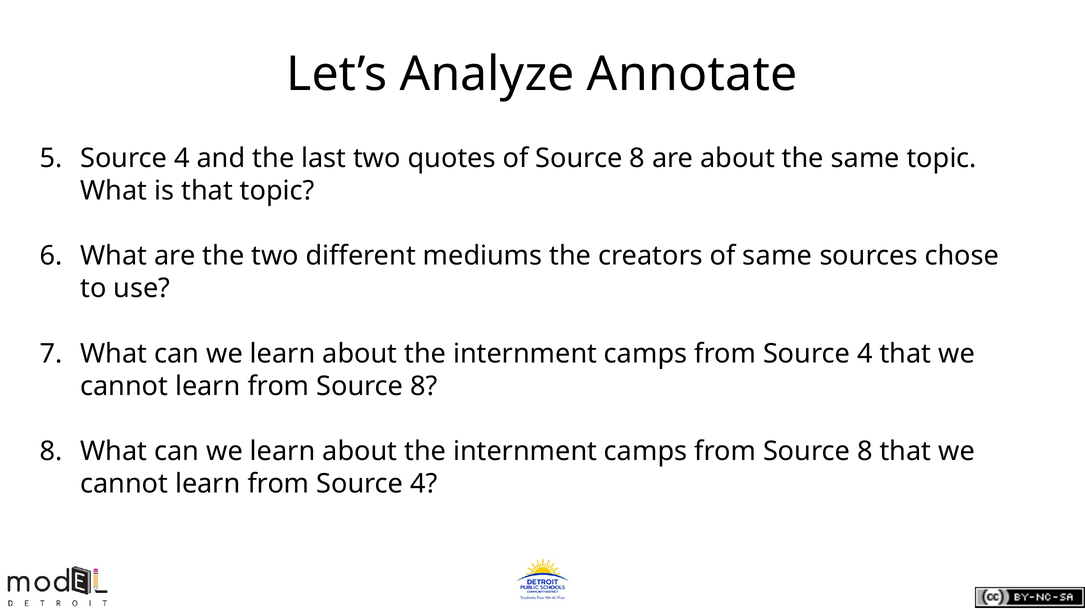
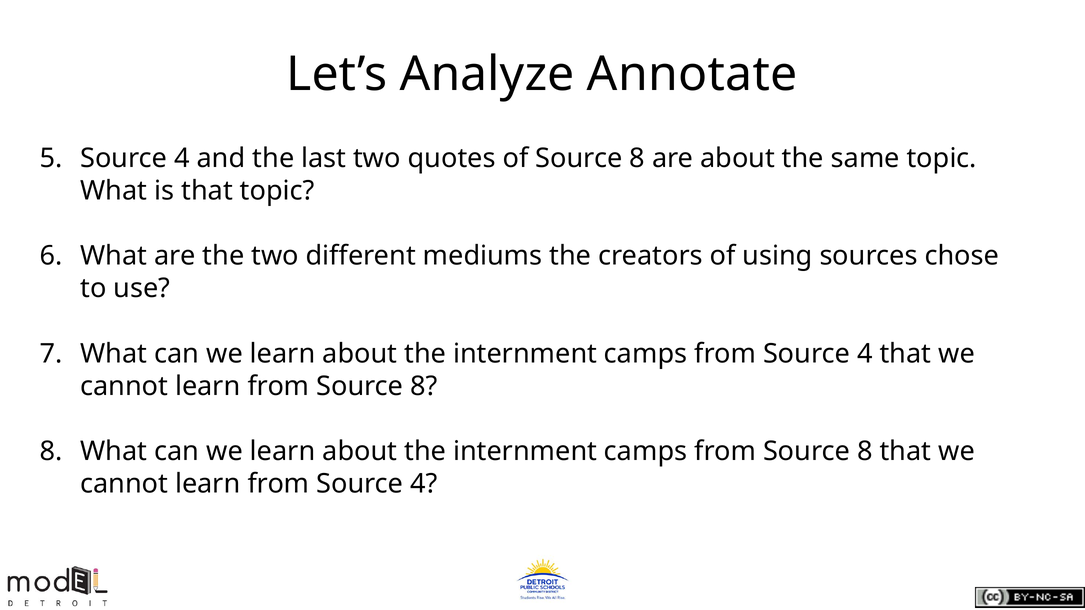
of same: same -> using
